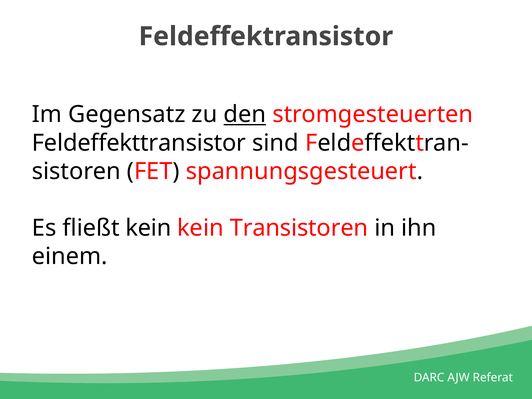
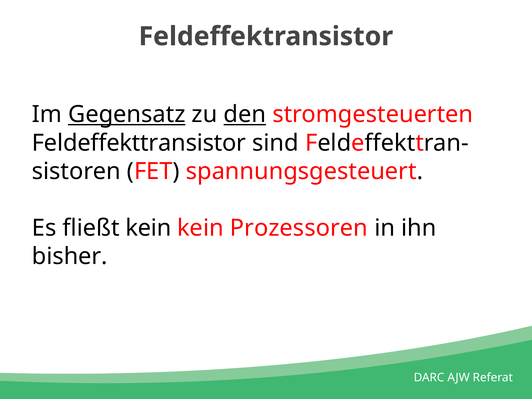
Gegensatz underline: none -> present
Transistoren: Transistoren -> Prozessoren
einem: einem -> bisher
